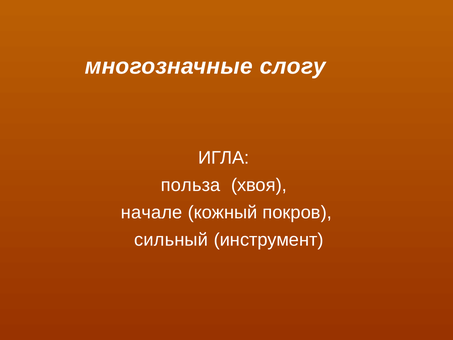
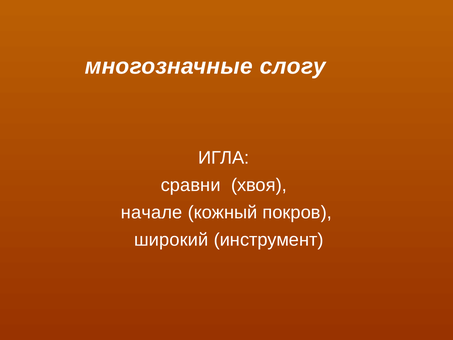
польза: польза -> сравни
сильный: сильный -> широкий
